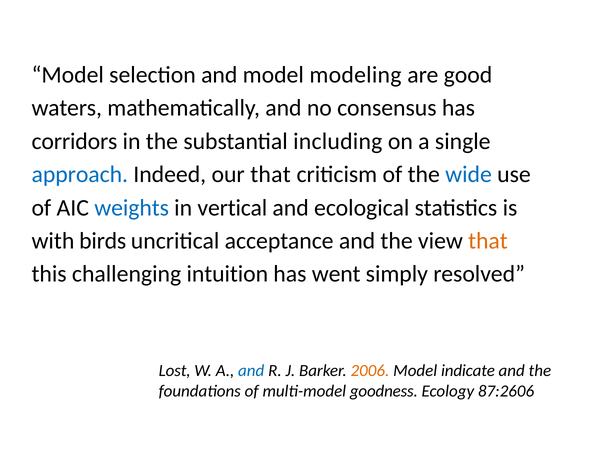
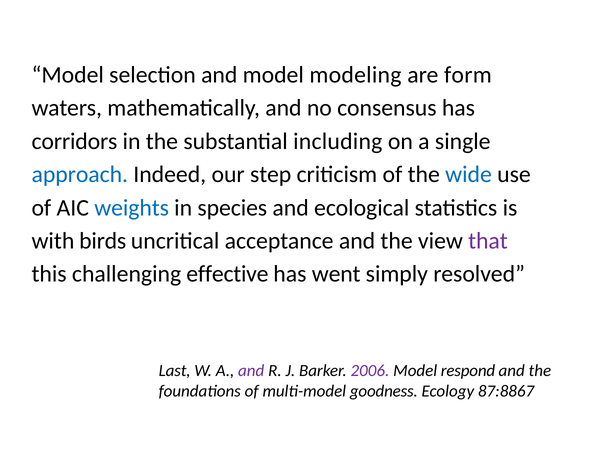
good: good -> form
our that: that -> step
vertical: vertical -> species
that at (488, 241) colour: orange -> purple
intuition: intuition -> effective
Lost: Lost -> Last
and at (251, 371) colour: blue -> purple
2006 colour: orange -> purple
indicate: indicate -> respond
87:2606: 87:2606 -> 87:8867
